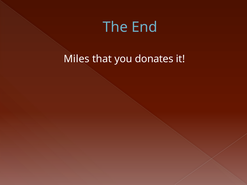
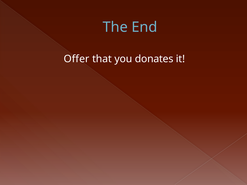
Miles: Miles -> Offer
